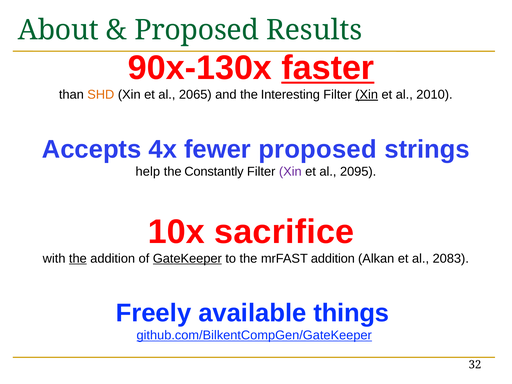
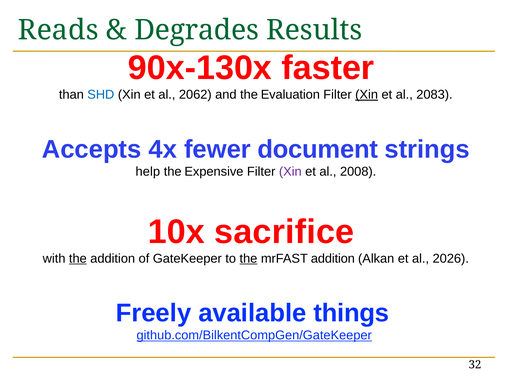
About: About -> Reads
Proposed at (197, 30): Proposed -> Degrades
faster underline: present -> none
SHD colour: orange -> blue
2065: 2065 -> 2062
Interesting: Interesting -> Evaluation
2010: 2010 -> 2083
fewer proposed: proposed -> document
Constantly: Constantly -> Expensive
2095: 2095 -> 2008
GateKeeper underline: present -> none
the at (248, 259) underline: none -> present
2083: 2083 -> 2026
